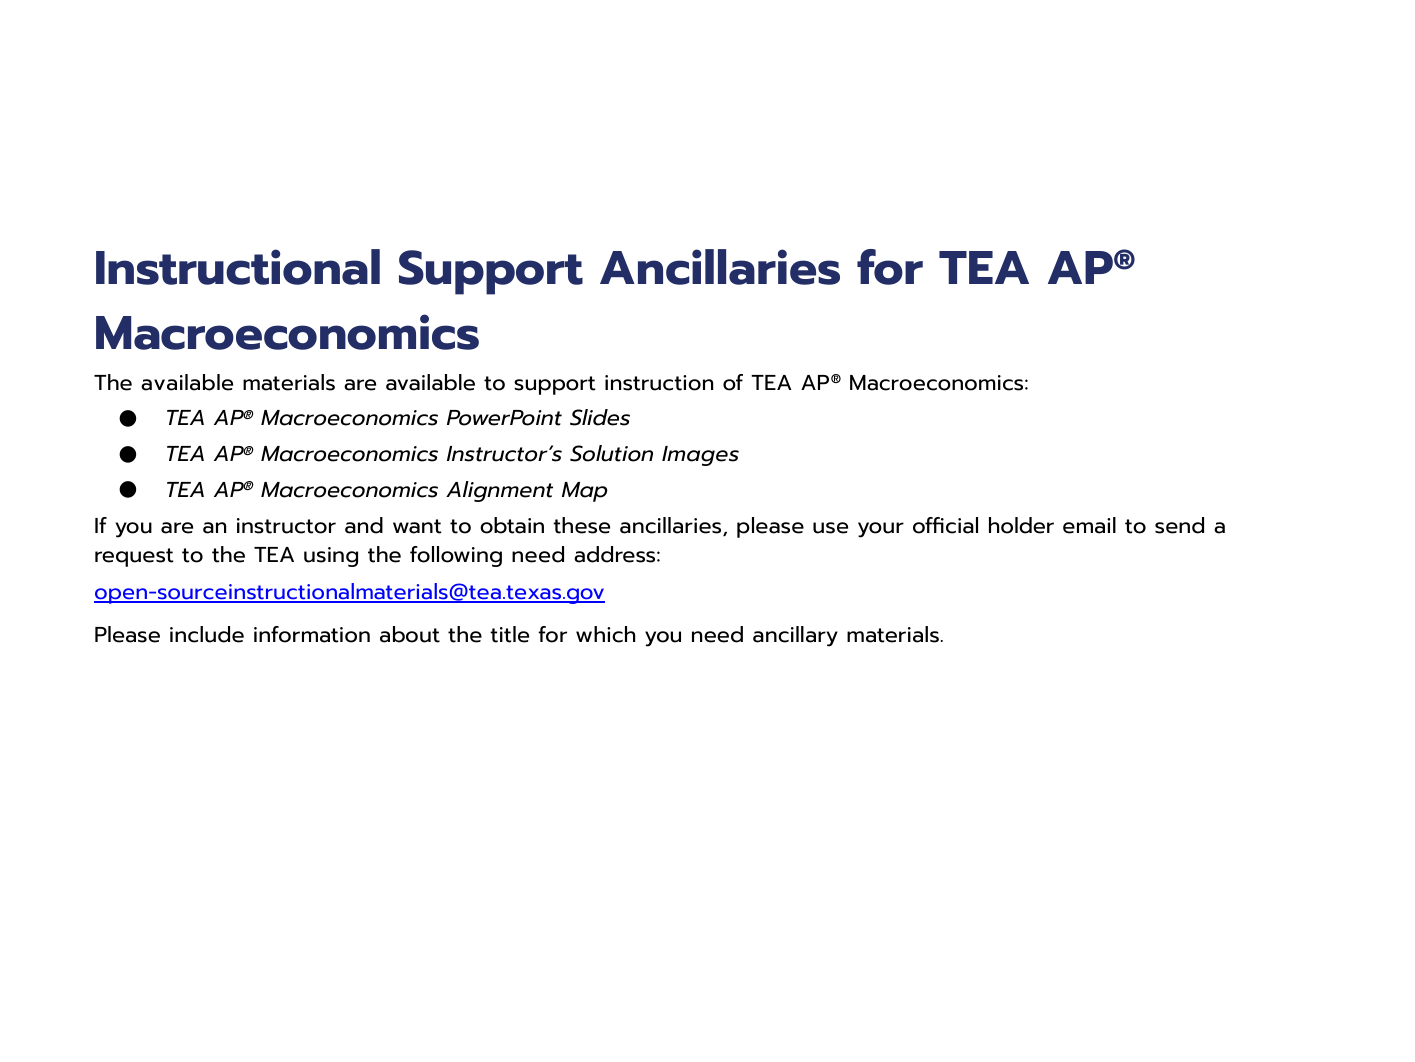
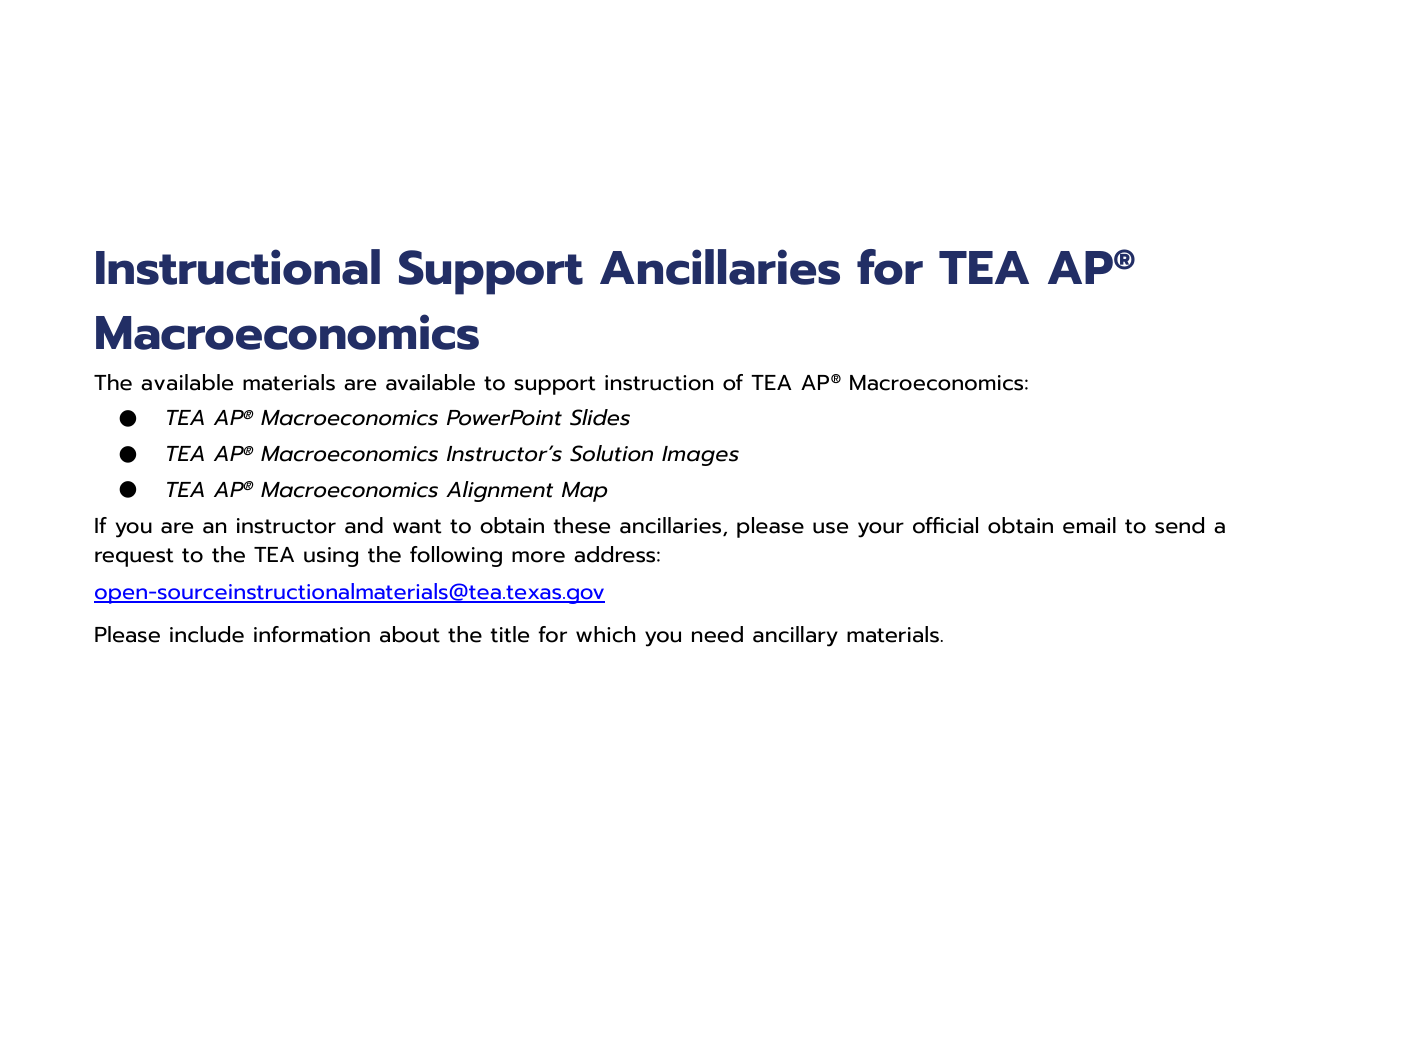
official holder: holder -> obtain
following need: need -> more
